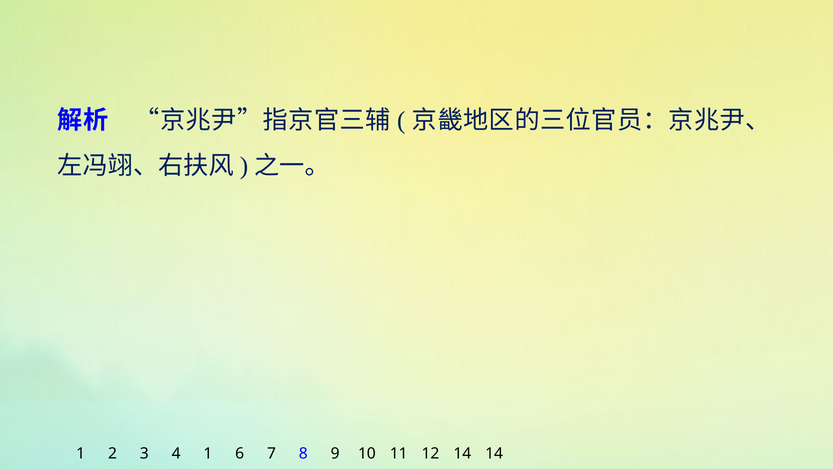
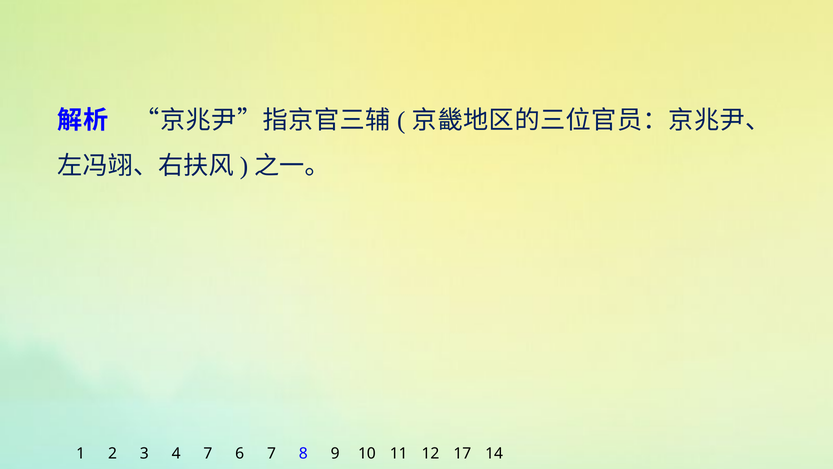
4 1: 1 -> 7
12 14: 14 -> 17
